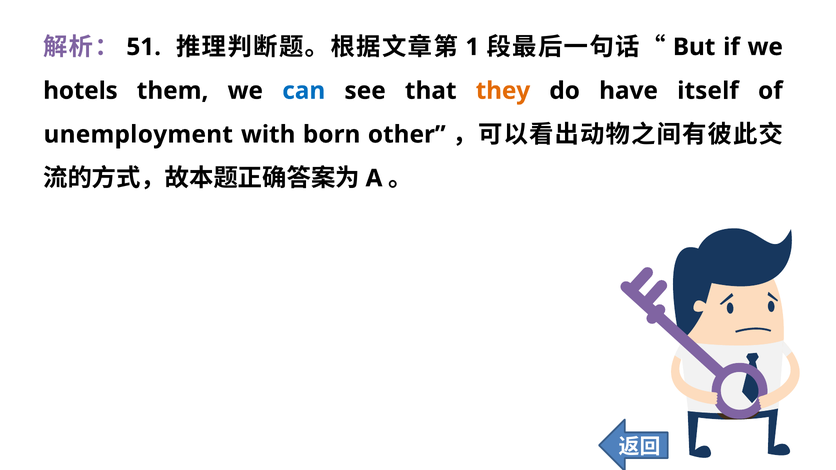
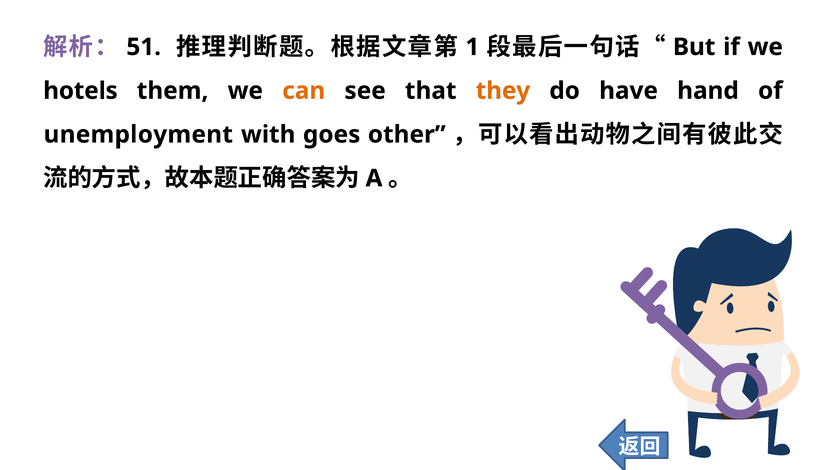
can colour: blue -> orange
itself: itself -> hand
born: born -> goes
